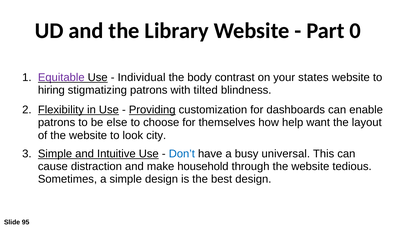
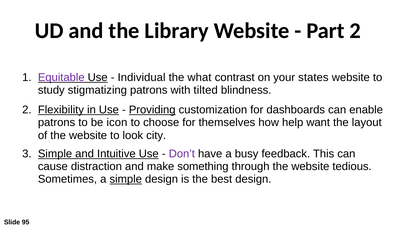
Part 0: 0 -> 2
body: body -> what
hiring: hiring -> study
else: else -> icon
Don’t colour: blue -> purple
universal: universal -> feedback
household: household -> something
simple at (126, 179) underline: none -> present
